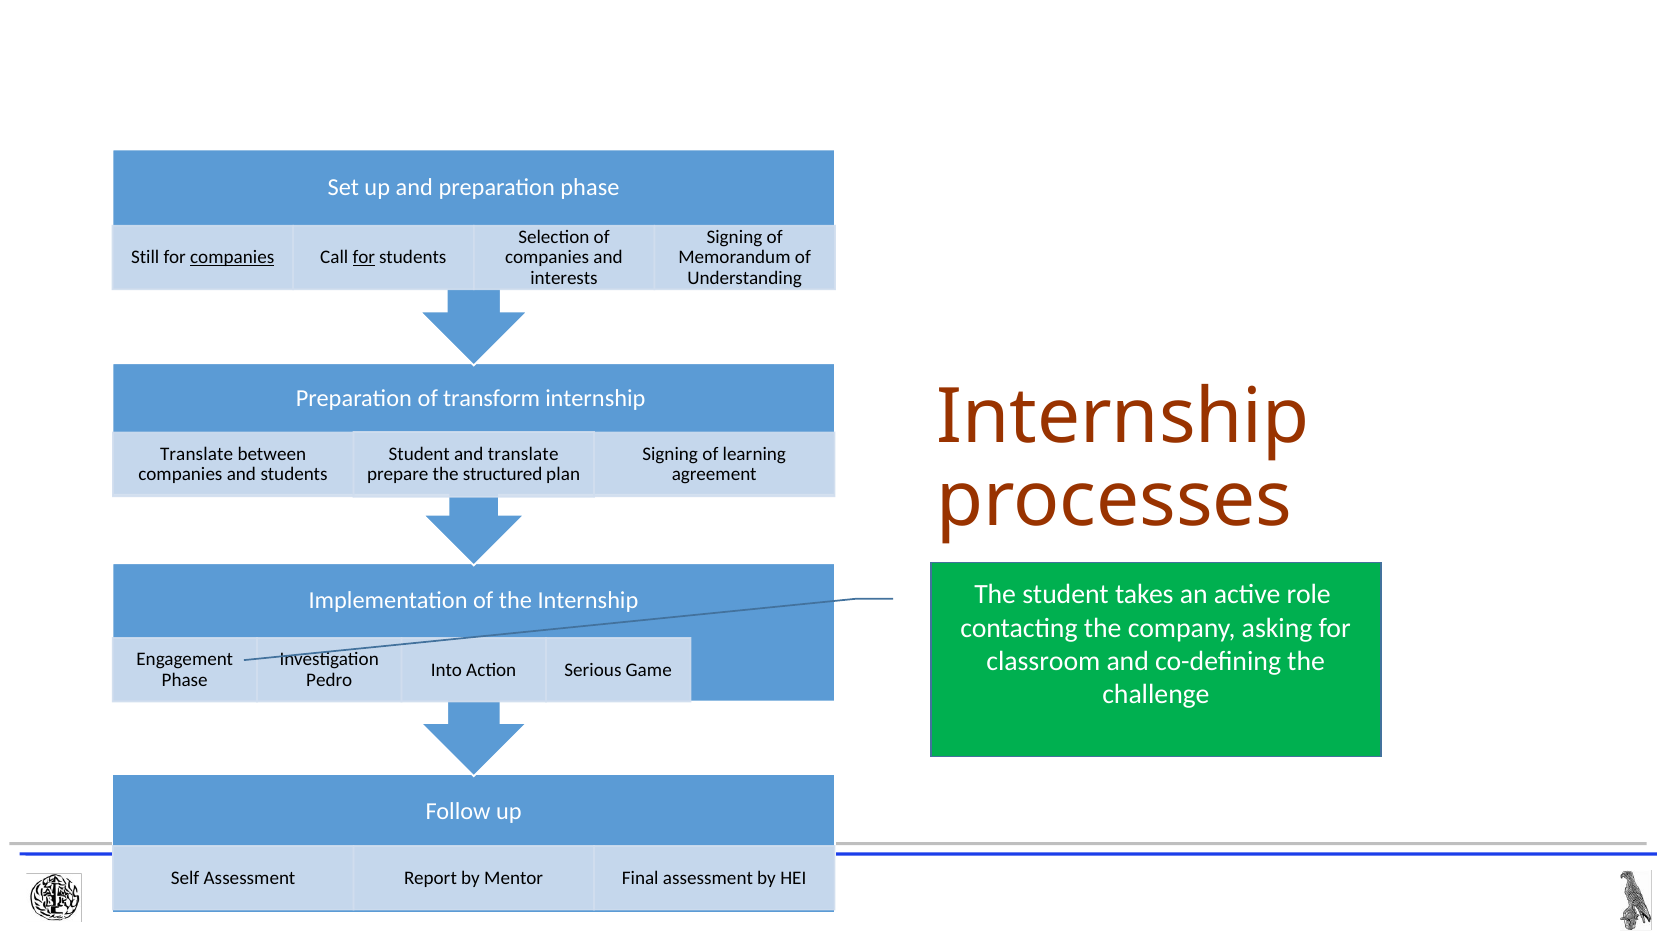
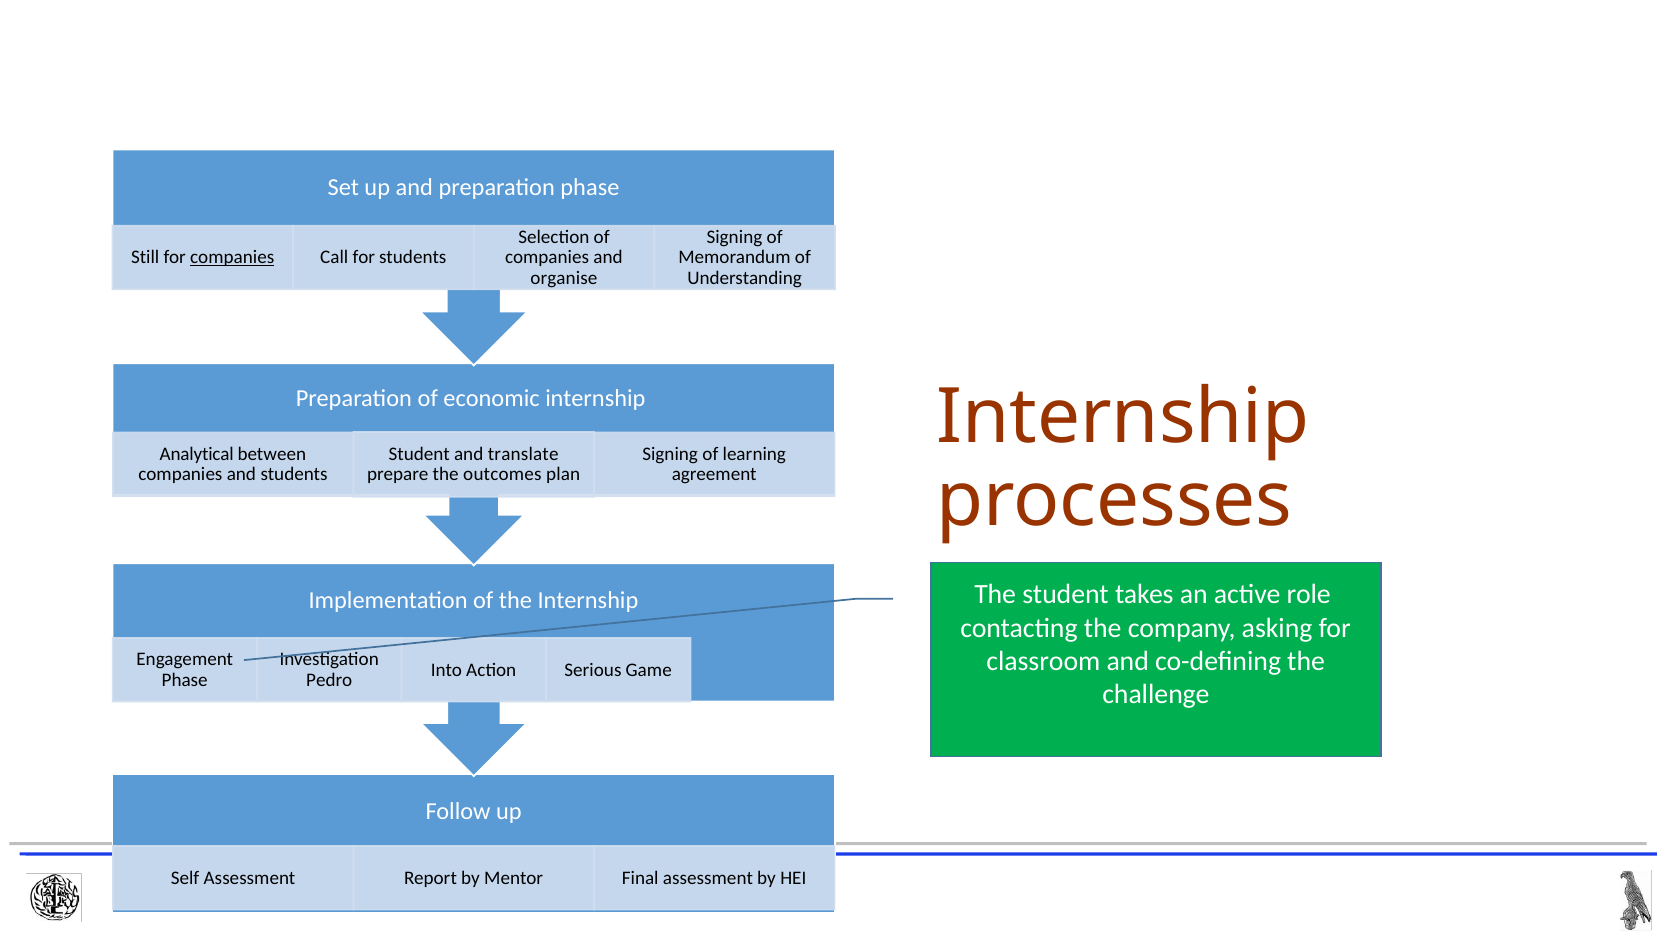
for at (364, 258) underline: present -> none
interests: interests -> organise
transform: transform -> economic
Translate at (197, 454): Translate -> Analytical
structured: structured -> outcomes
